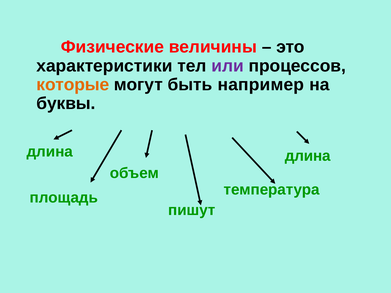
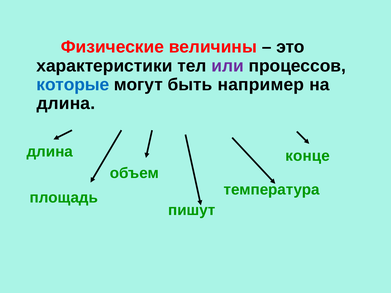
которые colour: orange -> blue
буквы at (66, 103): буквы -> длина
длина at (308, 156): длина -> конце
